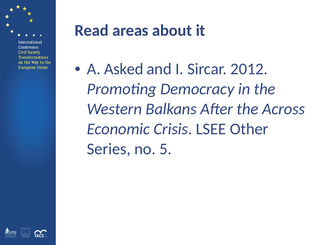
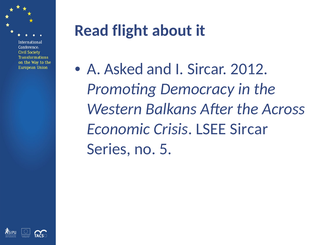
areas: areas -> flight
LSEE Other: Other -> Sircar
